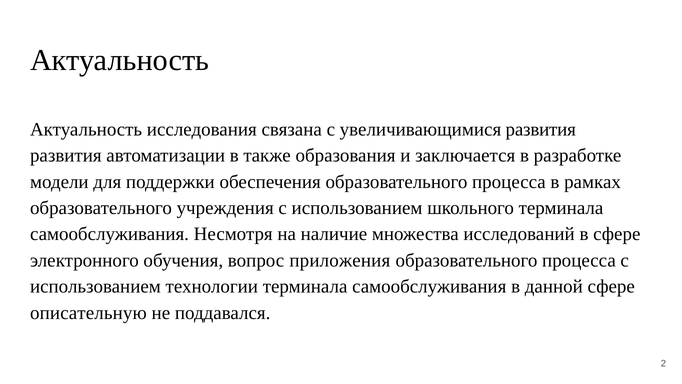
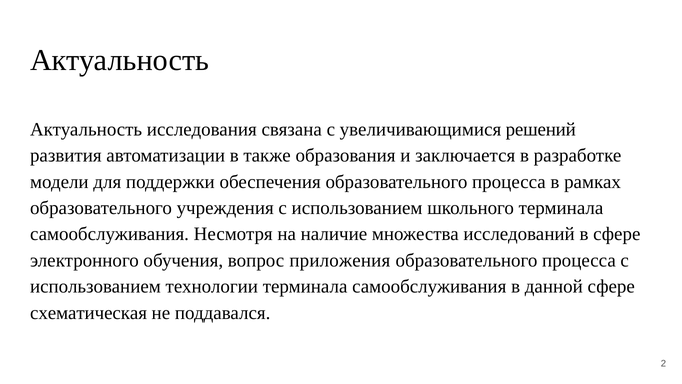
увеличивающимися развития: развития -> решений
описательную: описательную -> схематическая
